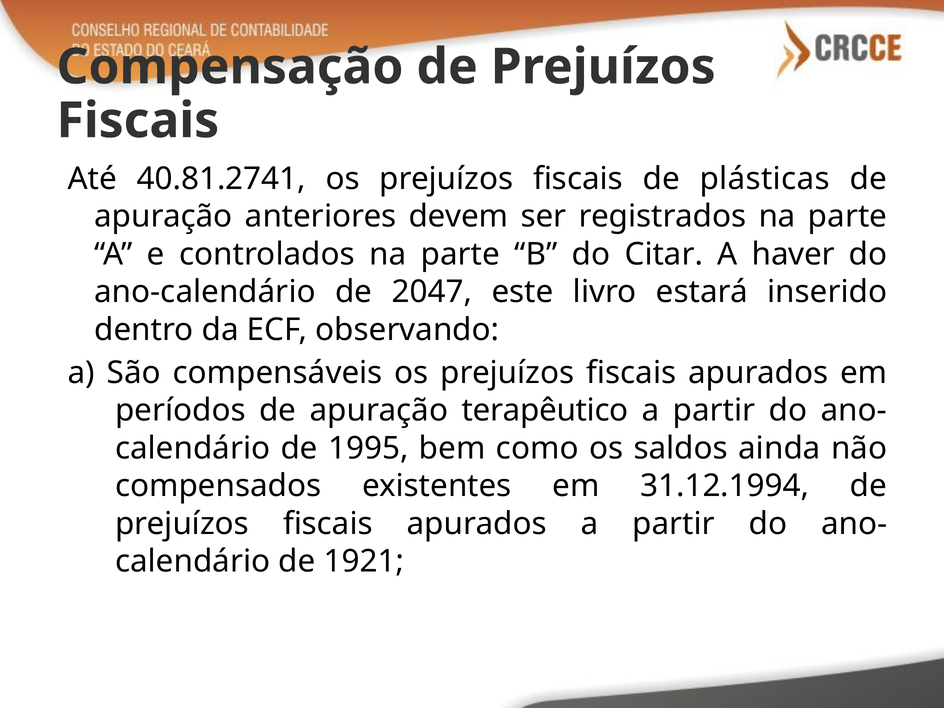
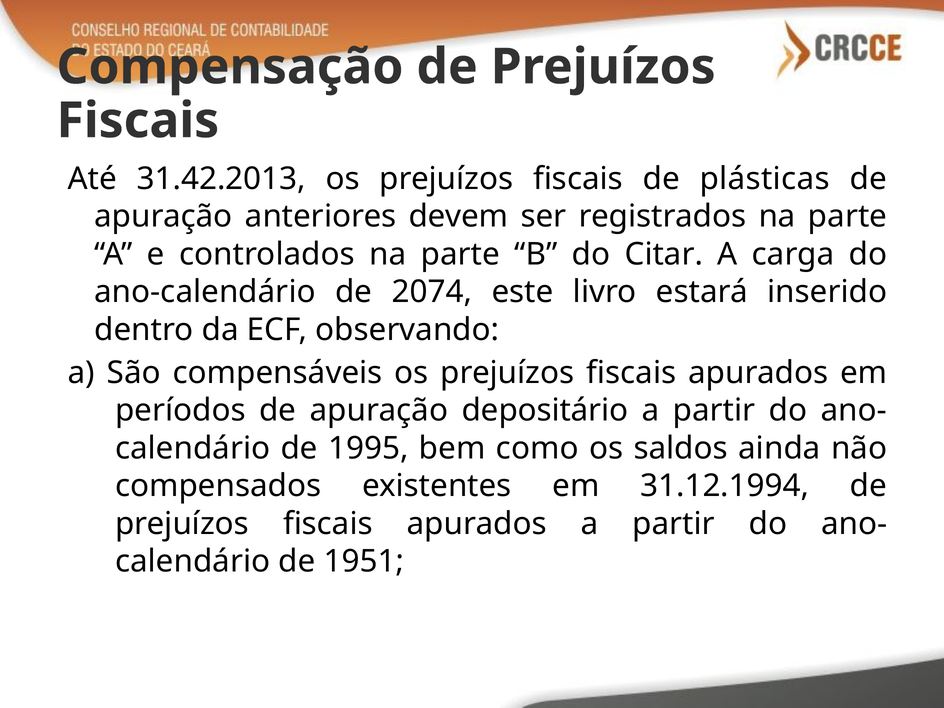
40.81.2741: 40.81.2741 -> 31.42.2013
haver: haver -> carga
2047: 2047 -> 2074
terapêutico: terapêutico -> depositário
1921: 1921 -> 1951
